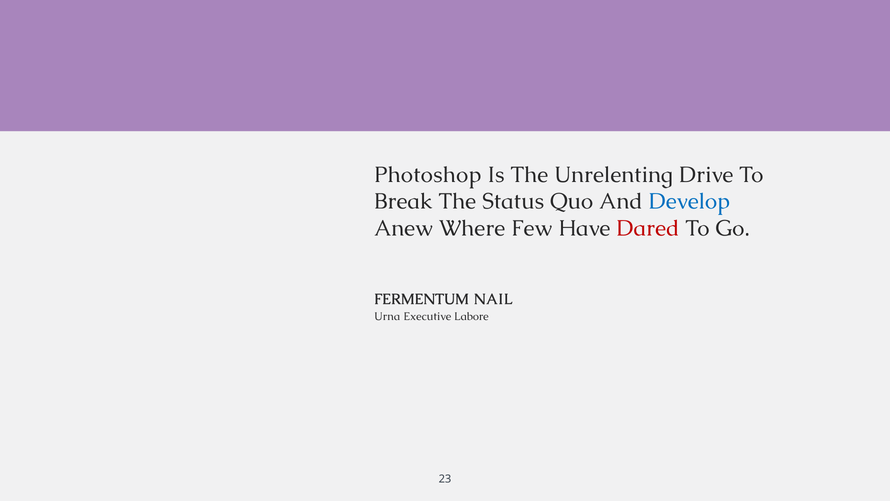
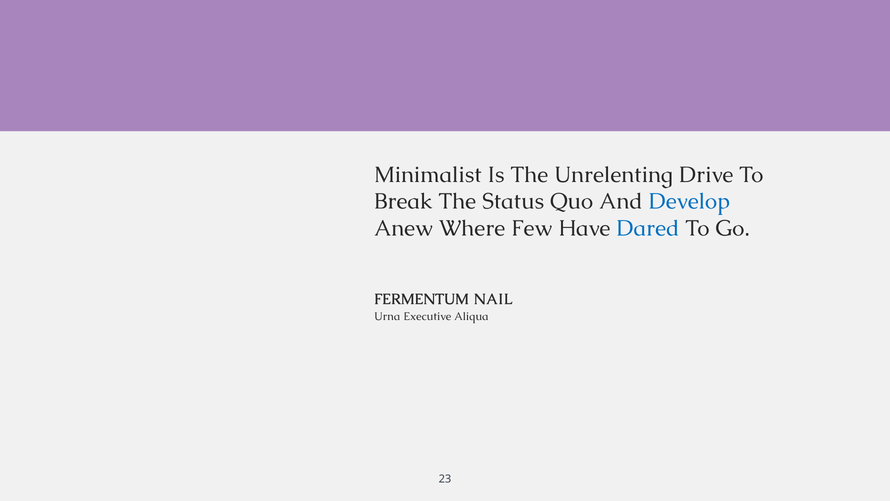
Photoshop: Photoshop -> Minimalist
Dared colour: red -> blue
Labore: Labore -> Aliqua
